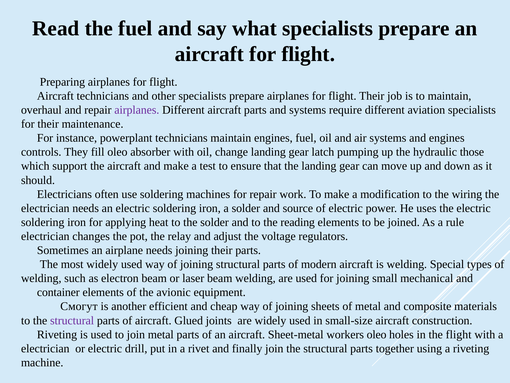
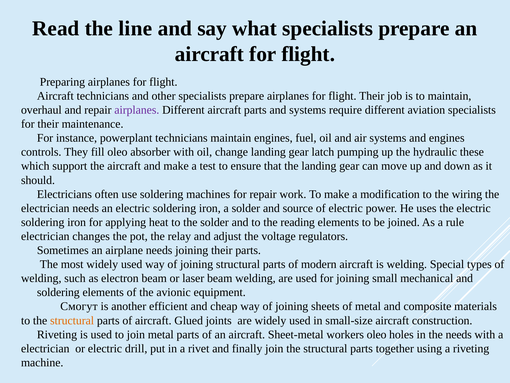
the fuel: fuel -> line
those: those -> these
container at (58, 292): container -> soldering
structural at (72, 320) colour: purple -> orange
the flight: flight -> needs
